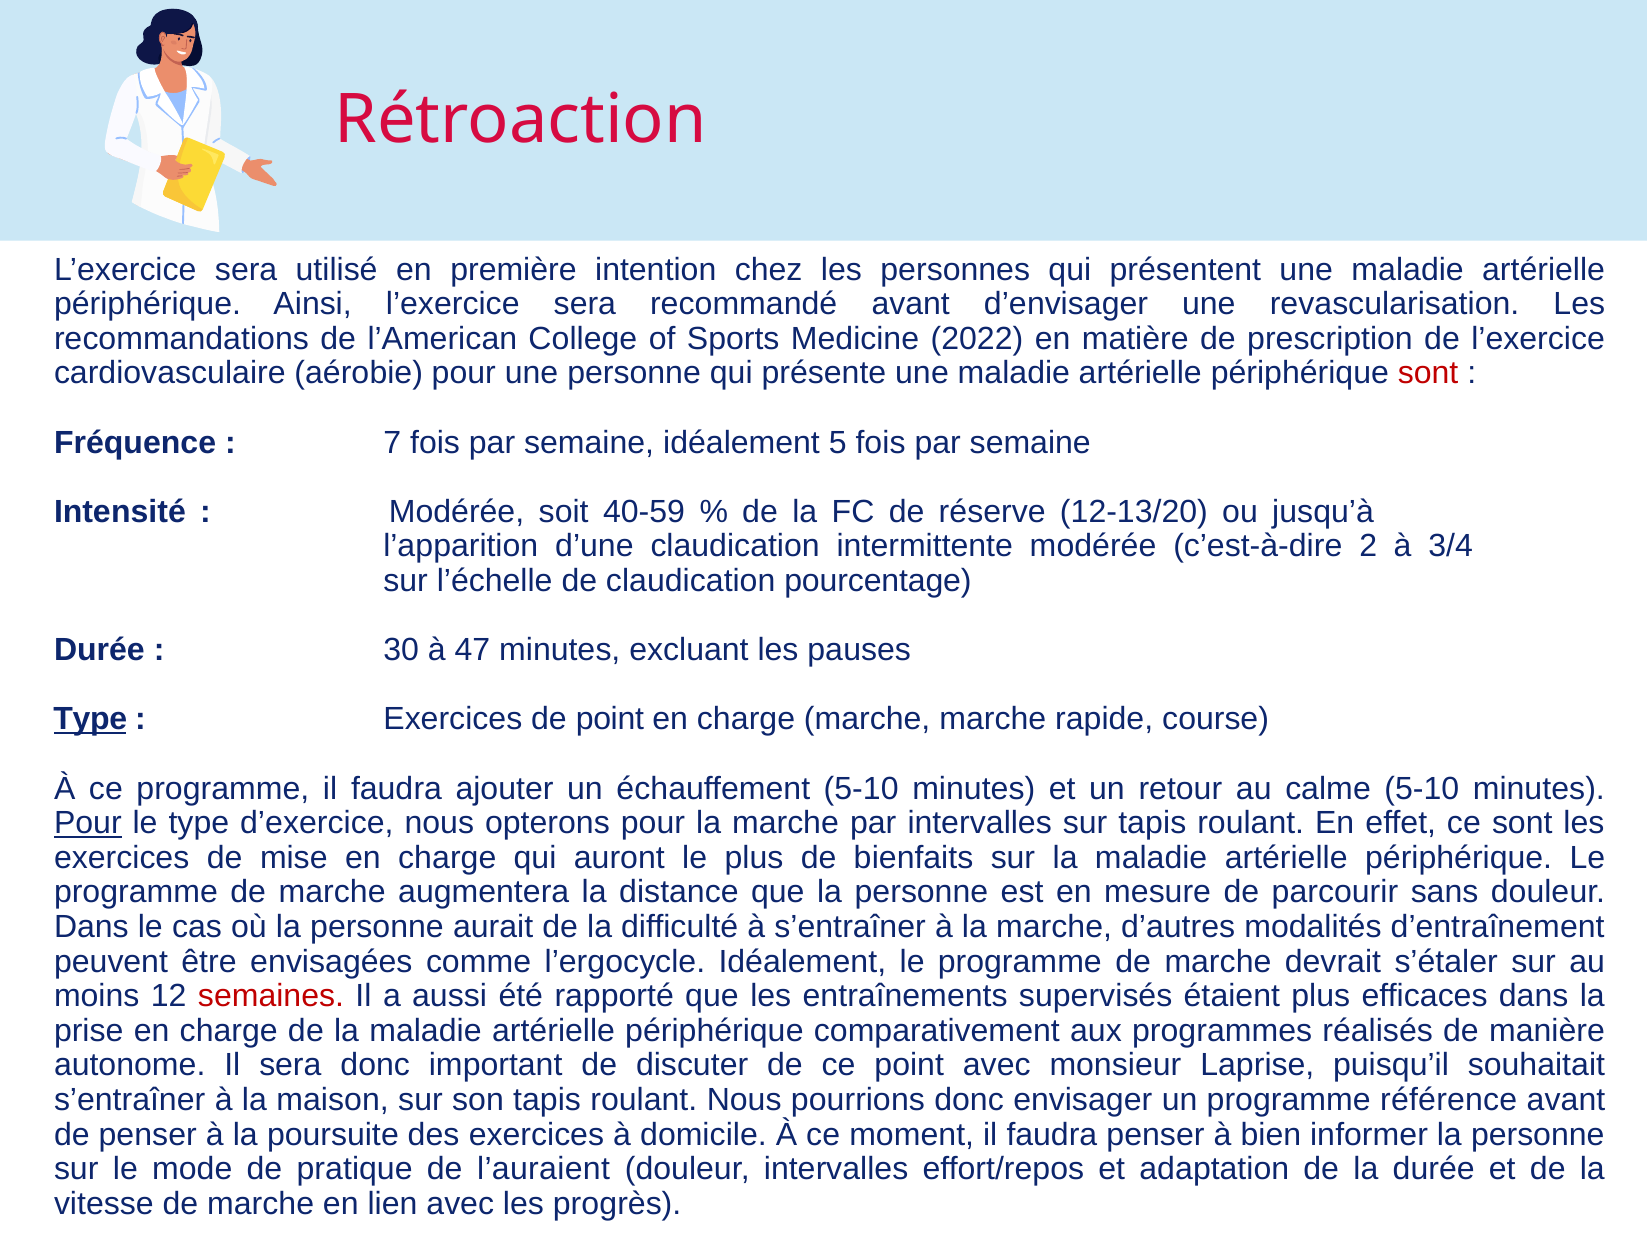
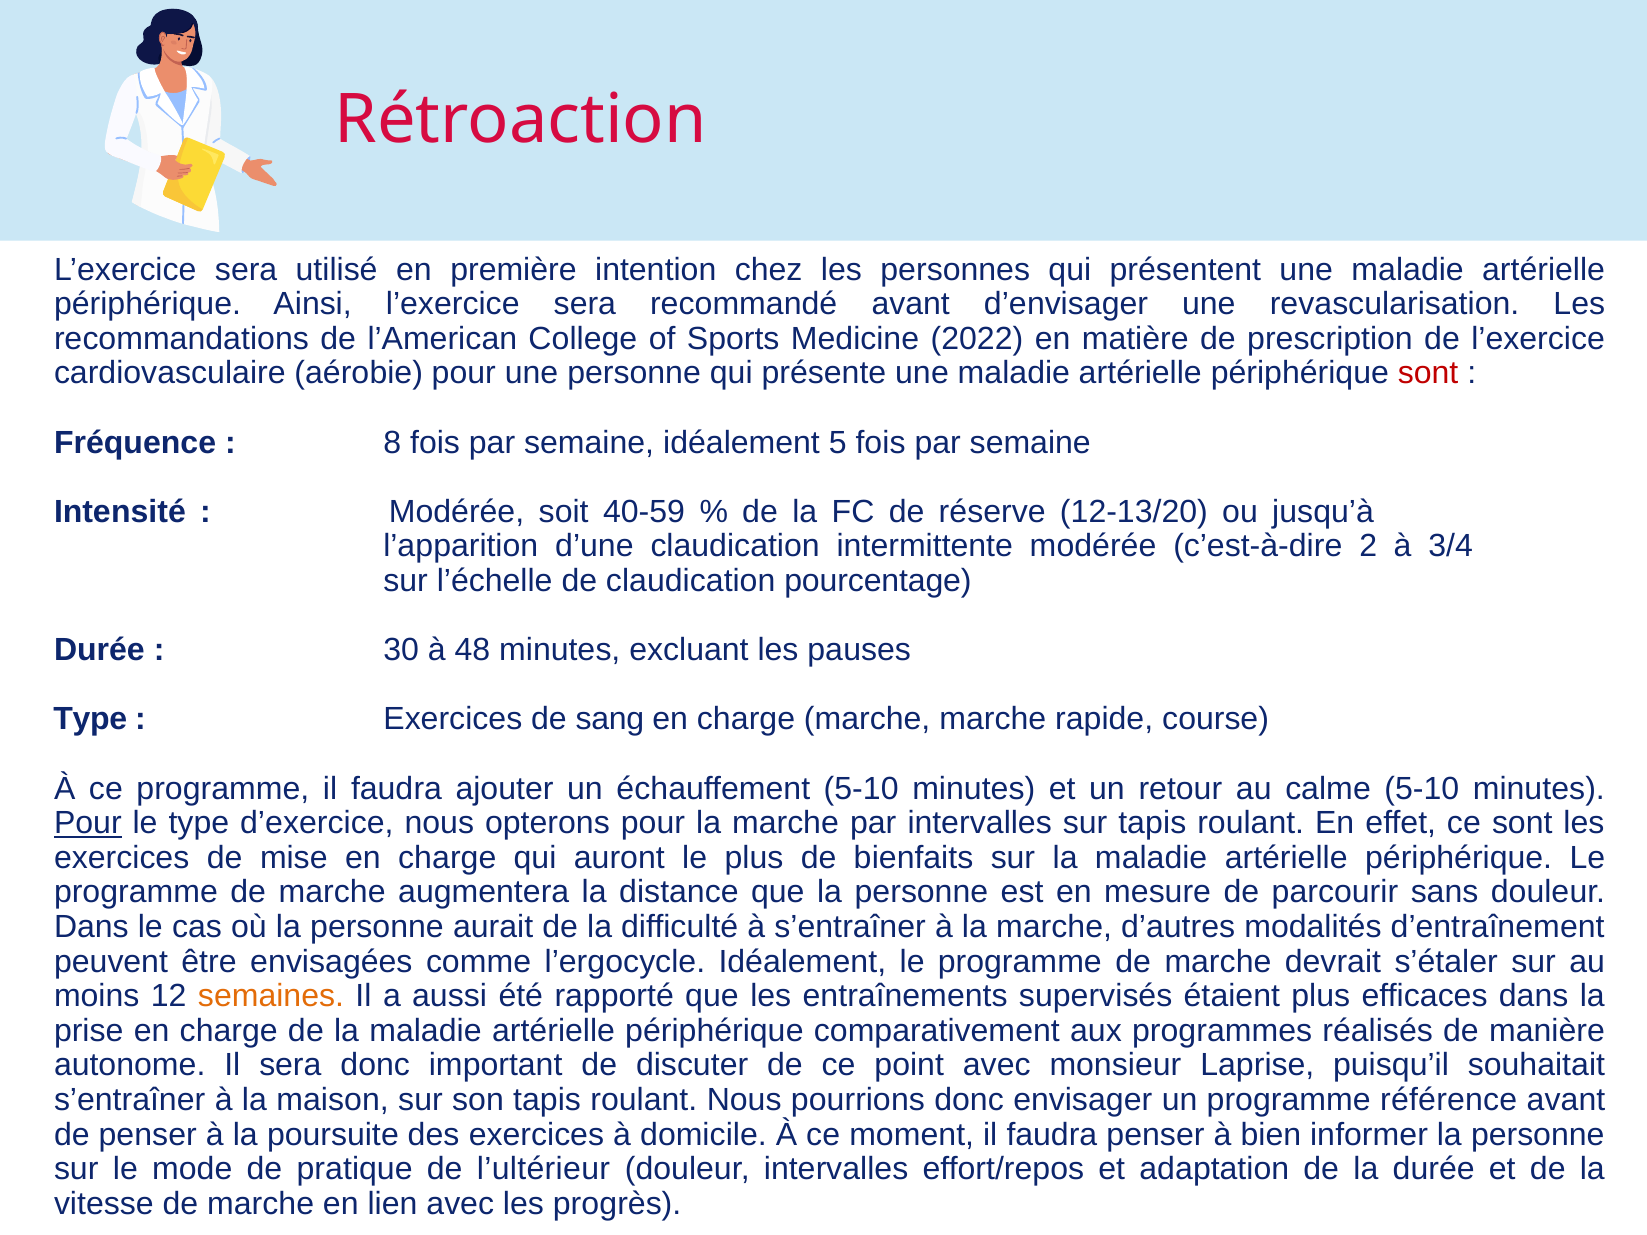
7: 7 -> 8
47: 47 -> 48
Type at (90, 719) underline: present -> none
de point: point -> sang
semaines colour: red -> orange
l’auraient: l’auraient -> l’ultérieur
